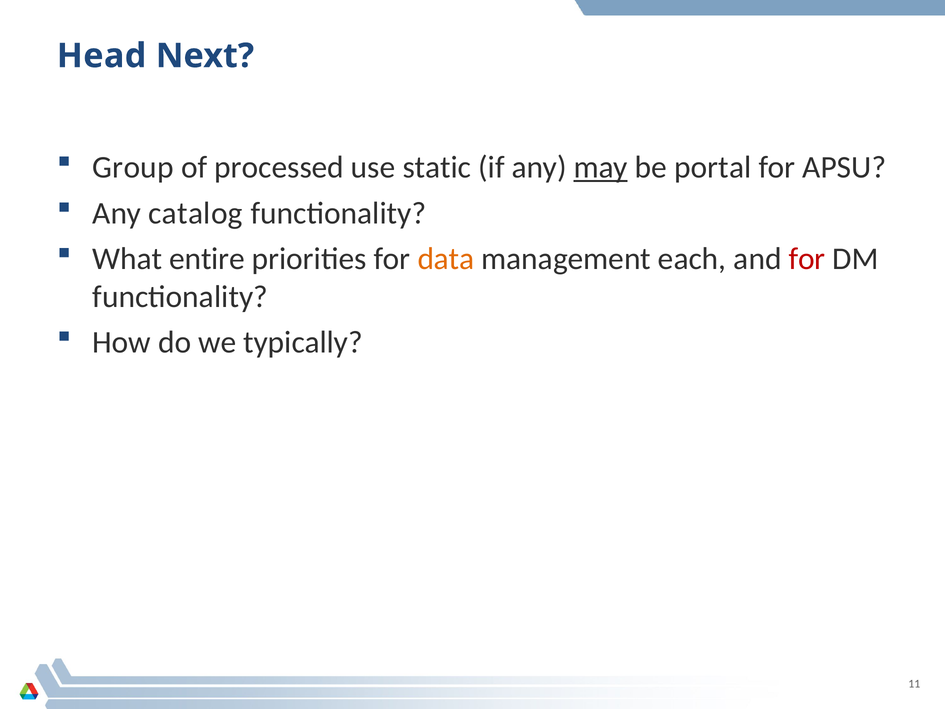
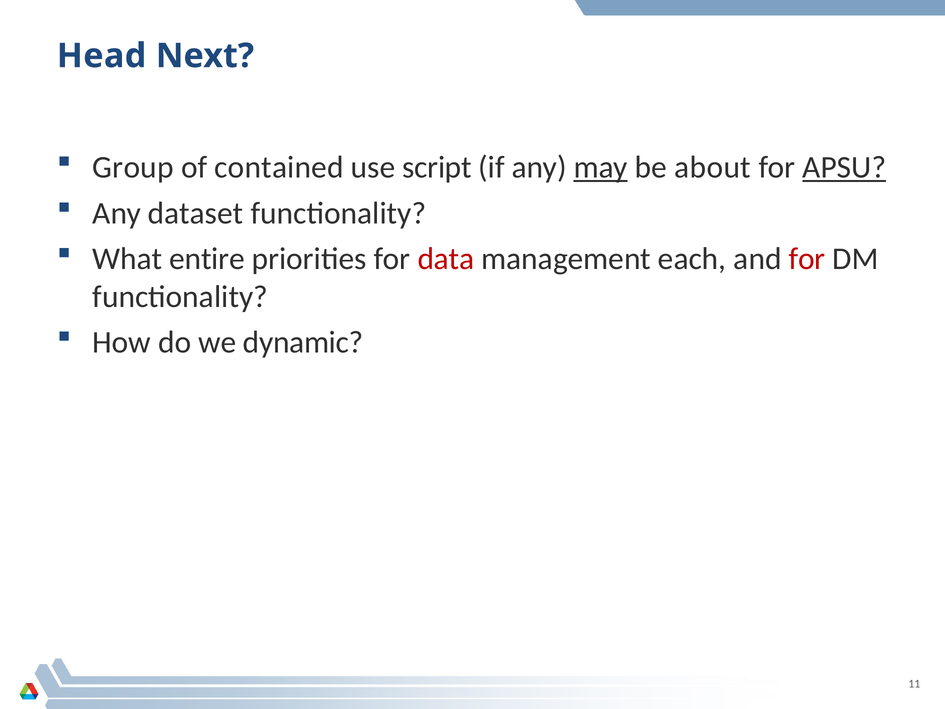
processed: processed -> contained
static: static -> script
portal: portal -> about
APSU underline: none -> present
catalog: catalog -> dataset
data colour: orange -> red
typically: typically -> dynamic
